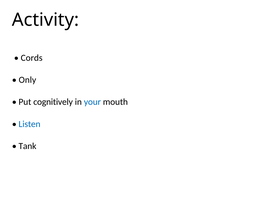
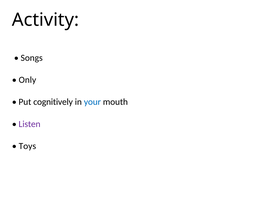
Cords: Cords -> Songs
Listen colour: blue -> purple
Tank: Tank -> Toys
